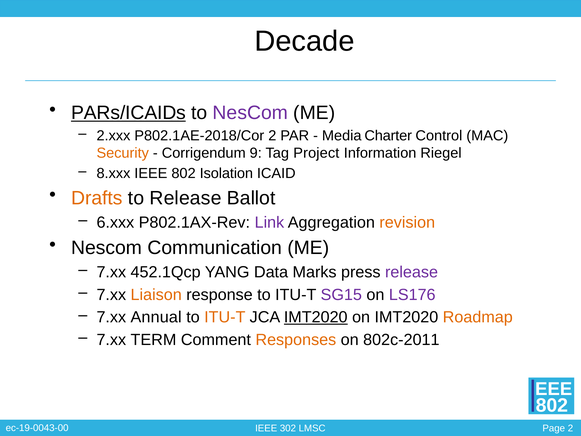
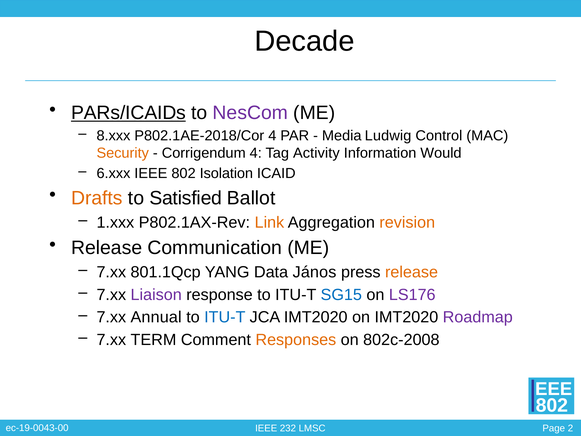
2.xxx: 2.xxx -> 8.xxx
P802.1AE-2018/Cor 2: 2 -> 4
Charter: Charter -> Ludwig
Corrigendum 9: 9 -> 4
Project: Project -> Activity
Riegel: Riegel -> Would
8.xxx: 8.xxx -> 6.xxx
to Release: Release -> Satisfied
6.xxx: 6.xxx -> 1.xxx
Link colour: purple -> orange
Nescom at (107, 248): Nescom -> Release
452.1Qcp: 452.1Qcp -> 801.1Qcp
Marks: Marks -> János
release at (412, 272) colour: purple -> orange
Liaison colour: orange -> purple
SG15 colour: purple -> blue
ITU-T at (225, 317) colour: orange -> blue
IMT2020 at (316, 317) underline: present -> none
Roadmap colour: orange -> purple
802c-2011: 802c-2011 -> 802c-2008
302: 302 -> 232
